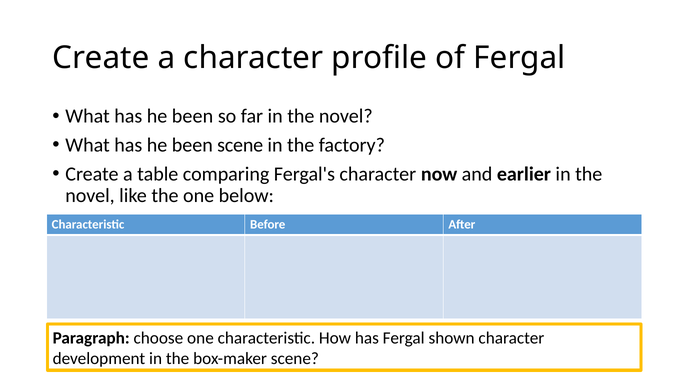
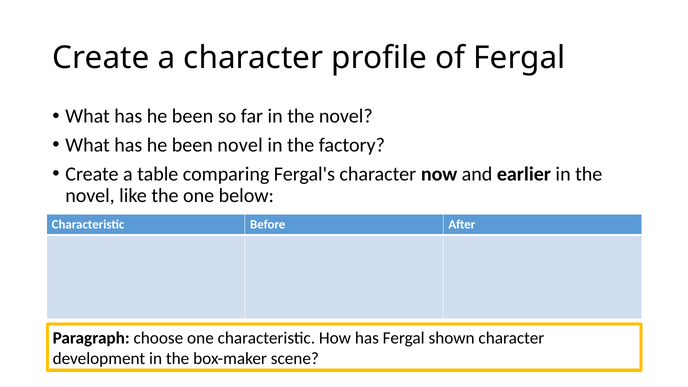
been scene: scene -> novel
